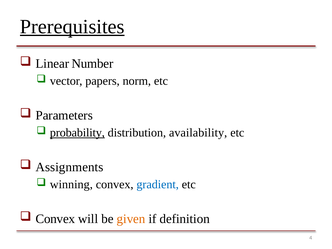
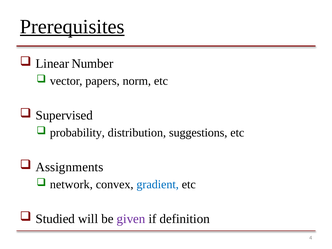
Parameters: Parameters -> Supervised
probability underline: present -> none
availability: availability -> suggestions
winning: winning -> network
Convex at (55, 219): Convex -> Studied
given colour: orange -> purple
